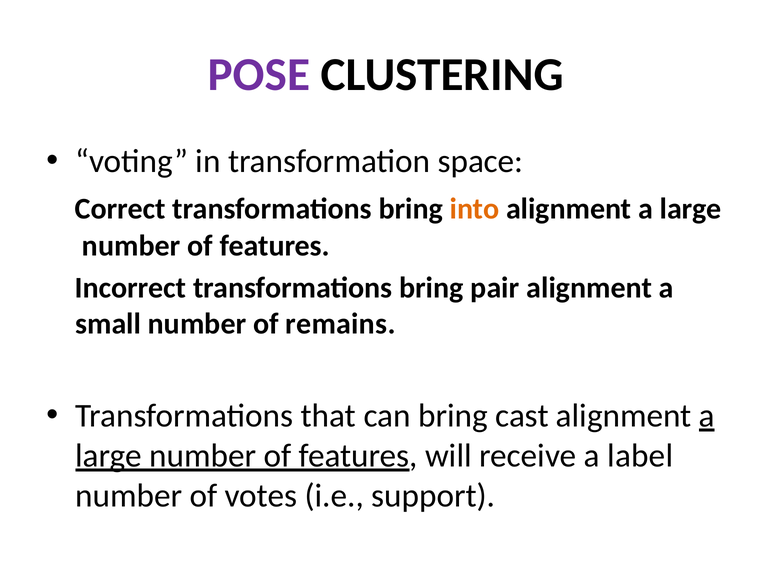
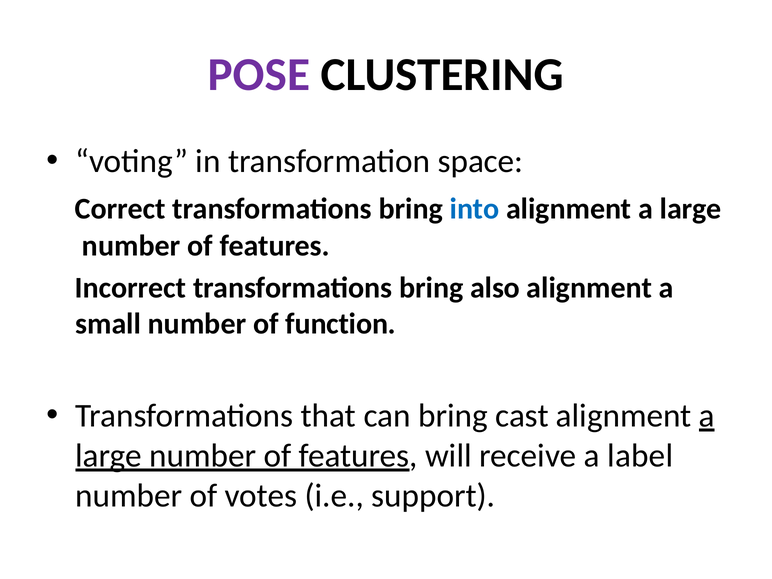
into colour: orange -> blue
pair: pair -> also
remains: remains -> function
